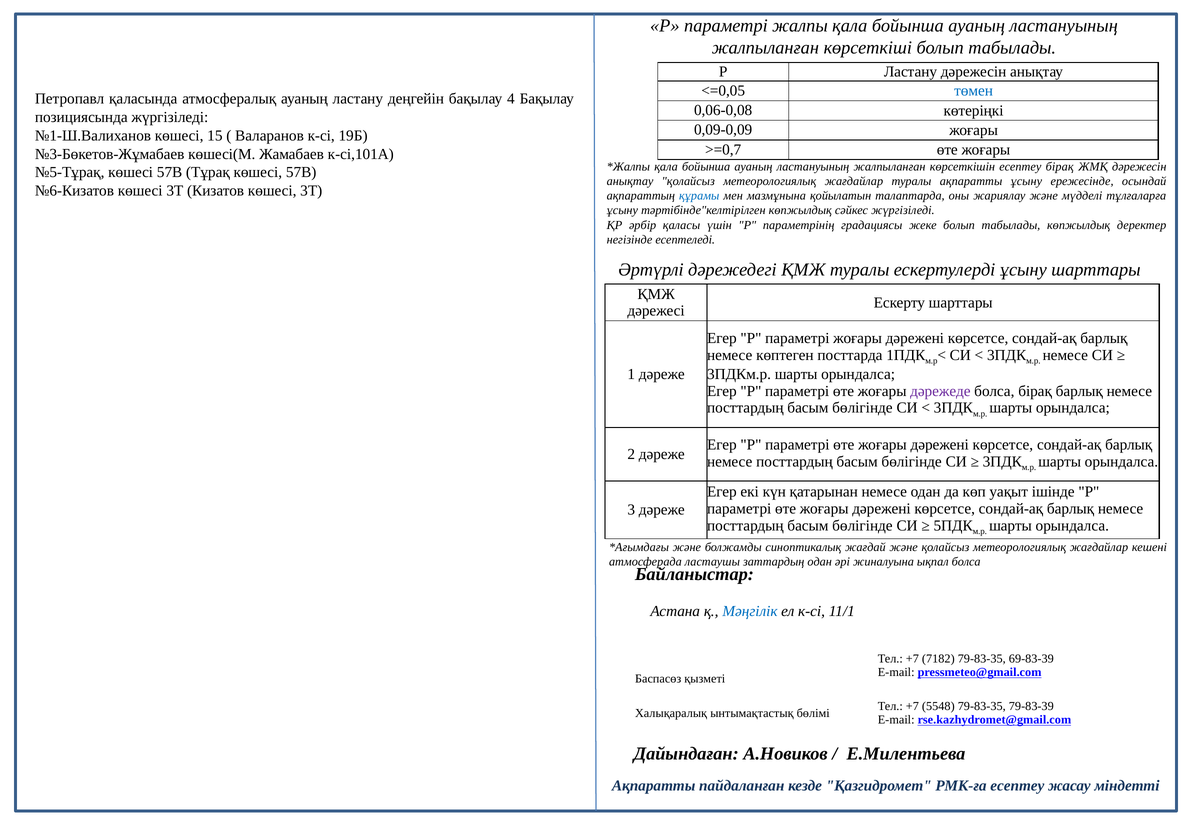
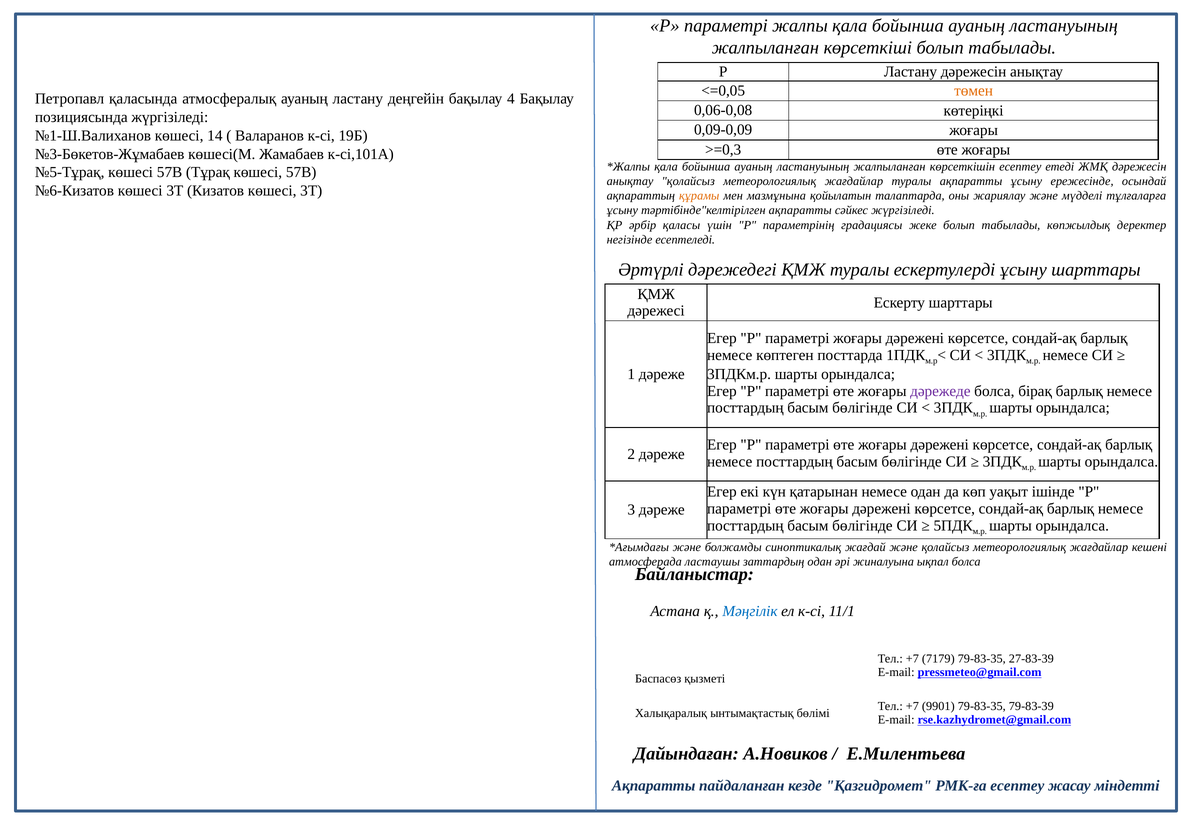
төмен colour: blue -> orange
15: 15 -> 14
>=0,7: >=0,7 -> >=0,3
есептеу бірақ: бірақ -> етеді
құрамы colour: blue -> orange
тәртібінде"келтірілген көпжылдық: көпжылдық -> ақпаратты
7182: 7182 -> 7179
69-83-39: 69-83-39 -> 27-83-39
5548: 5548 -> 9901
